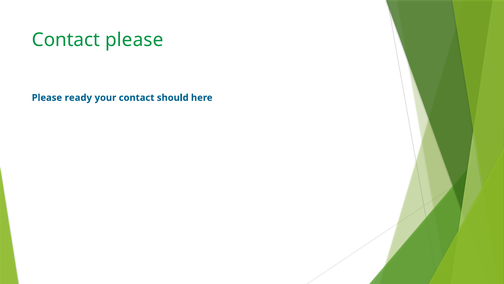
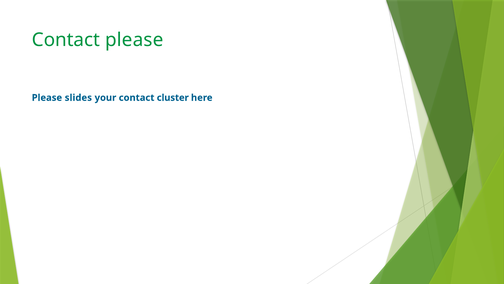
ready: ready -> slides
should: should -> cluster
